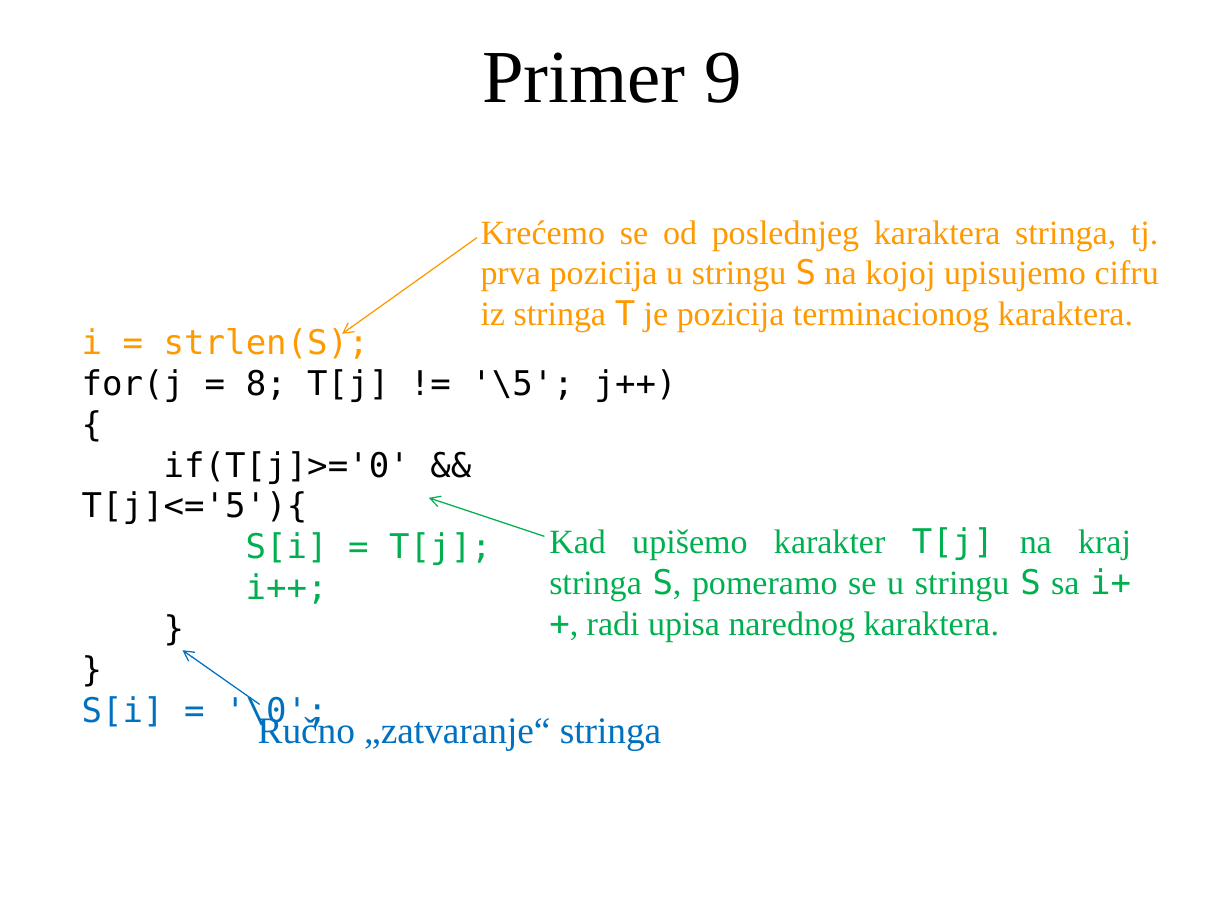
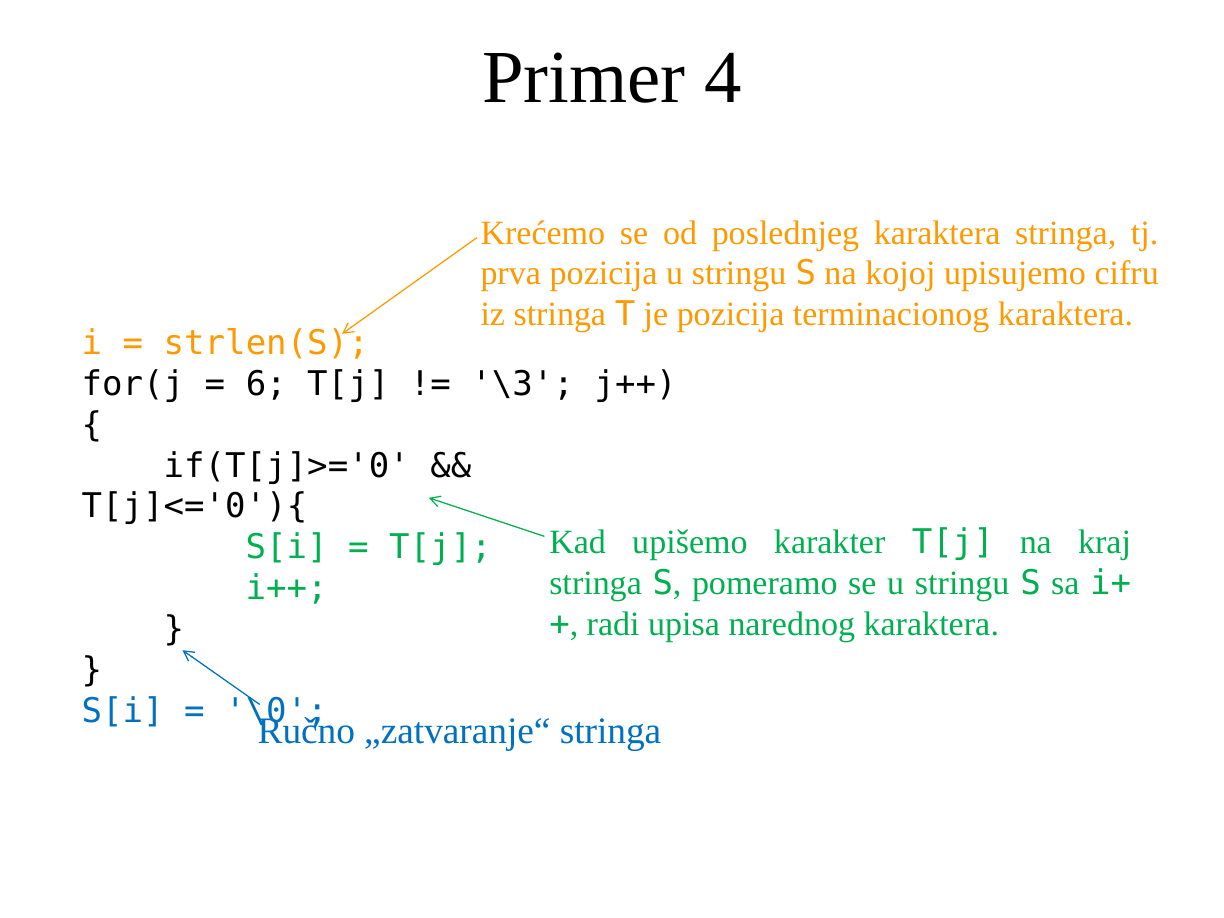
9: 9 -> 4
8: 8 -> 6
\5: \5 -> \3
T[j]<='5'){: T[j]<='5'){ -> T[j]<='0'){
